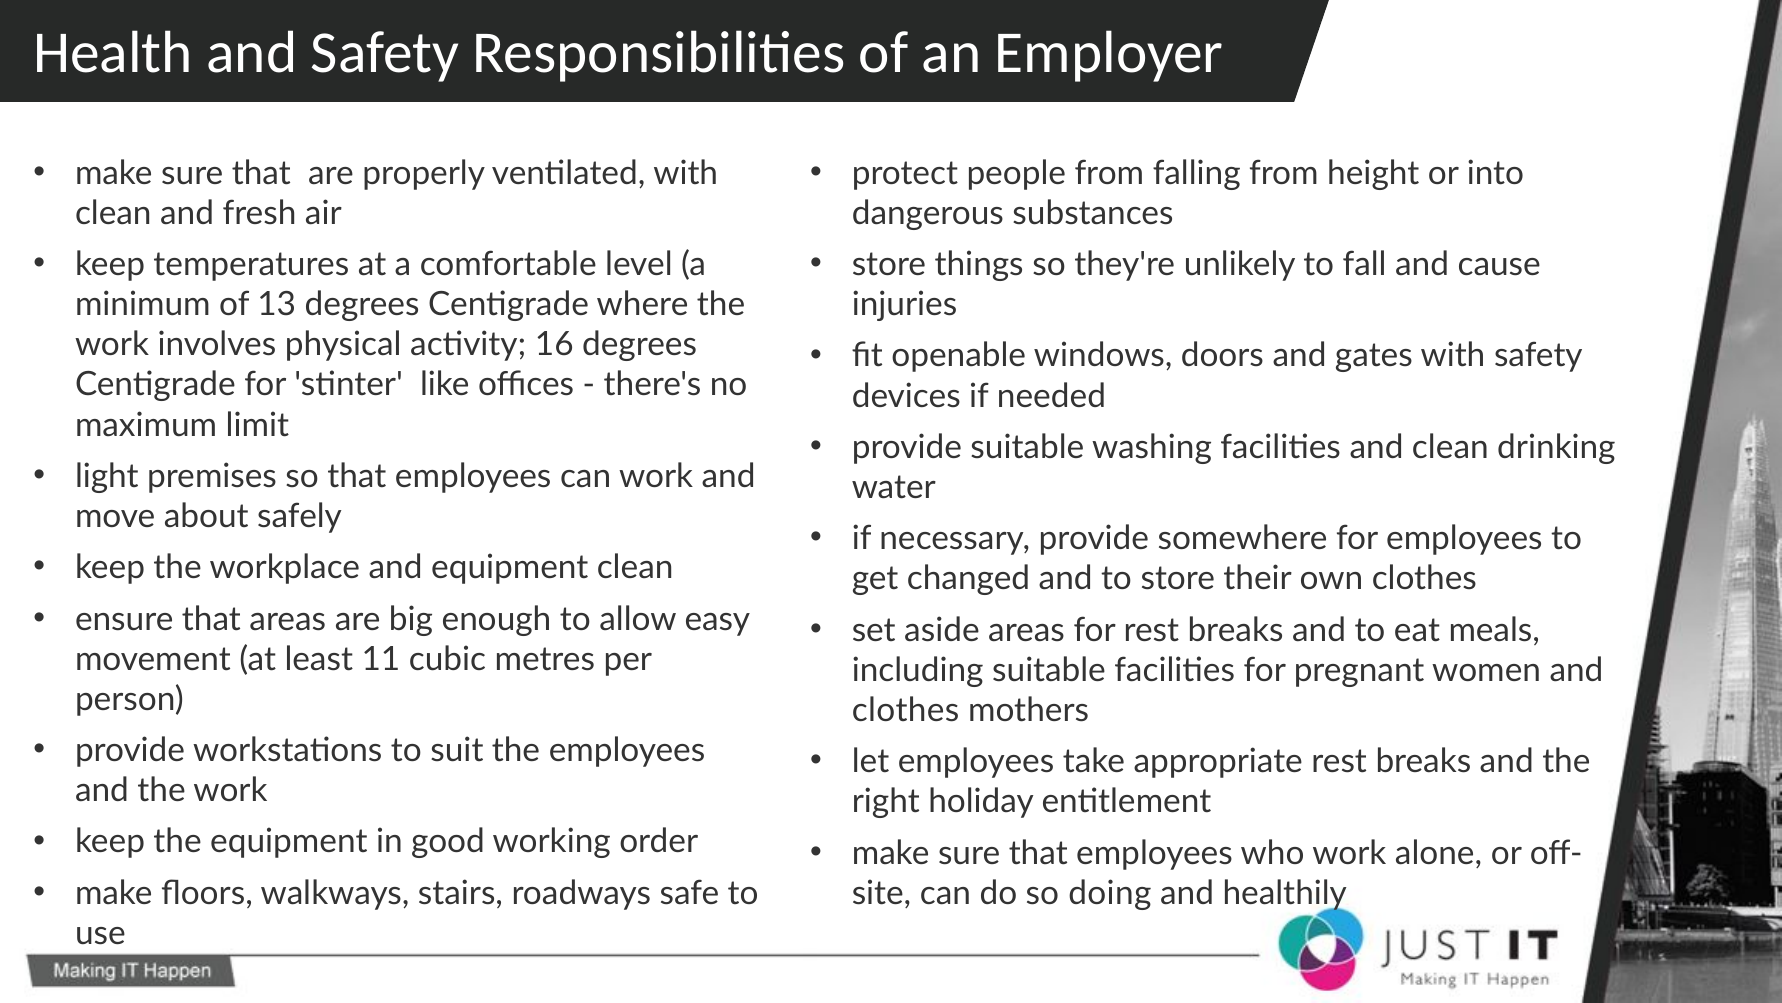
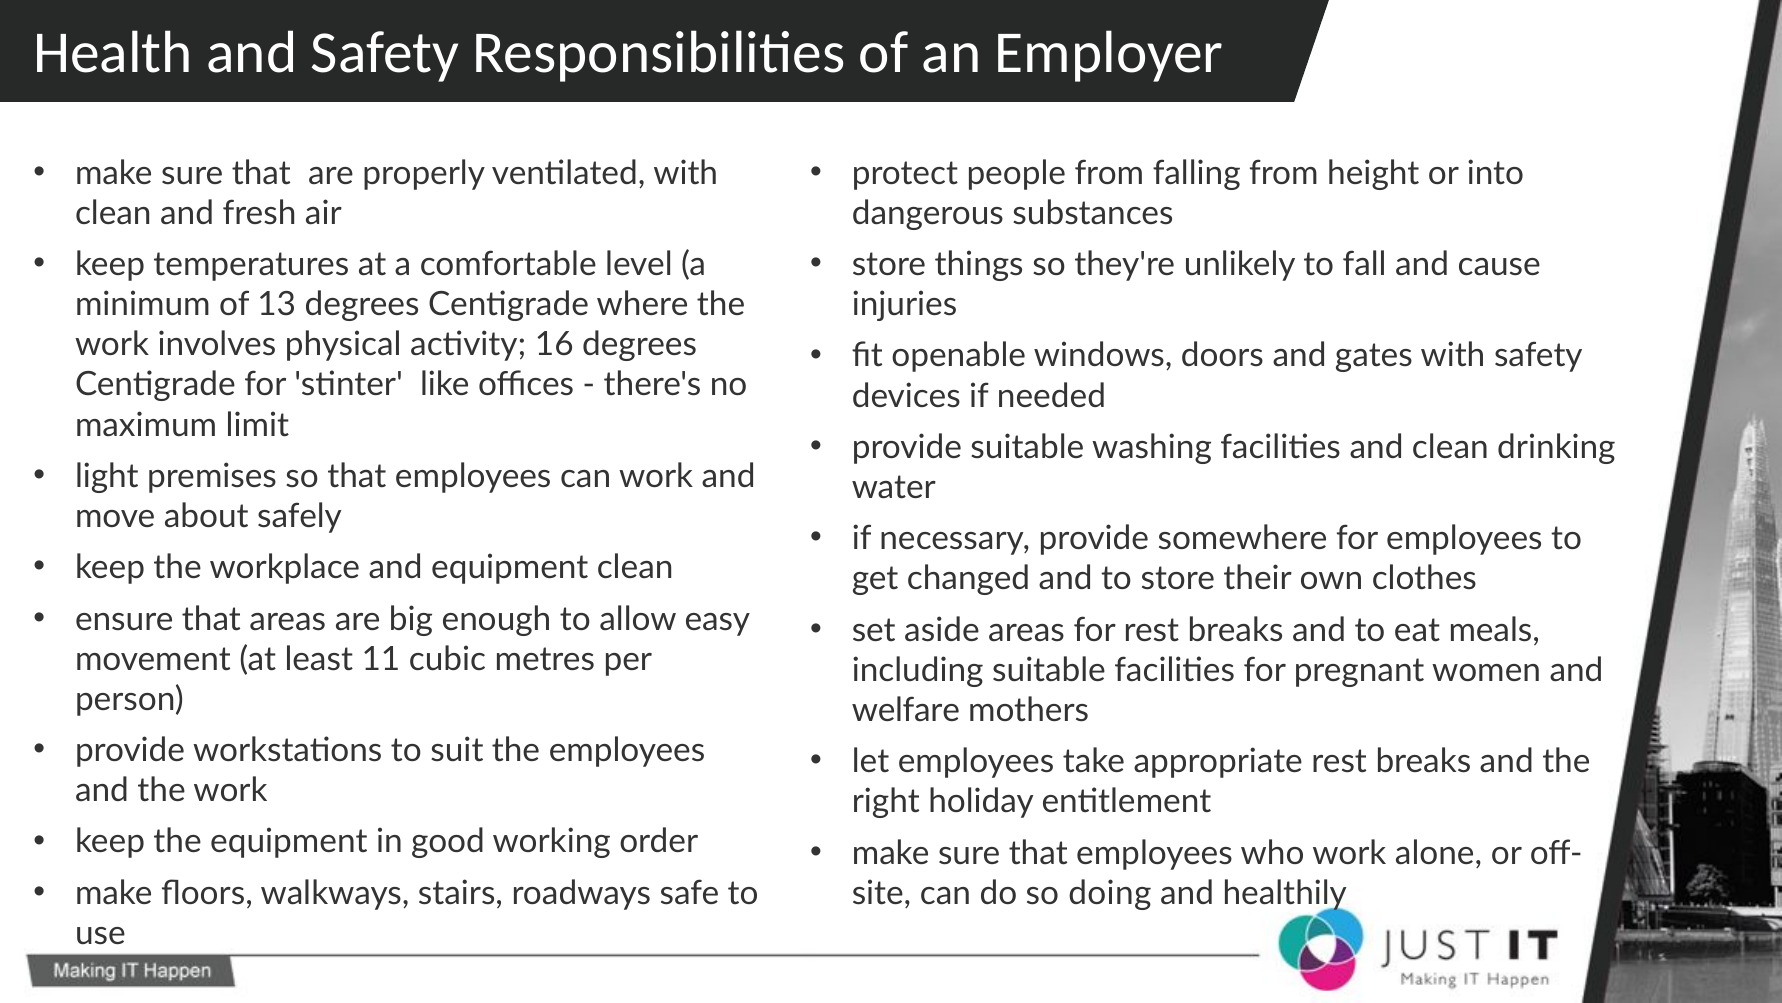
clothes at (906, 710): clothes -> welfare
